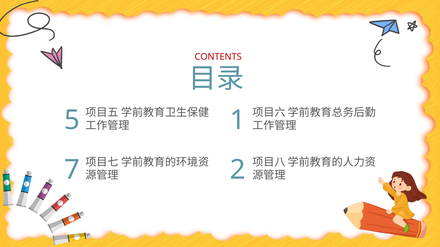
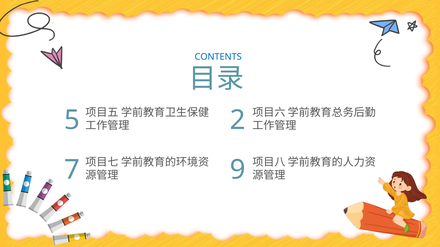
CONTENTS colour: red -> blue
1: 1 -> 2
2: 2 -> 9
